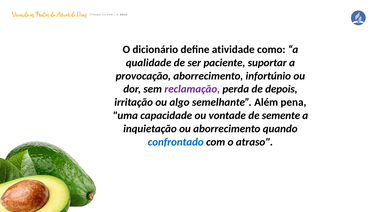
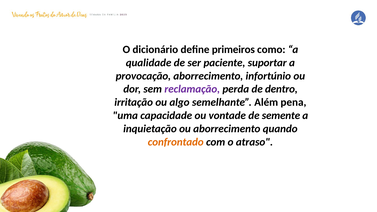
atividade: atividade -> primeiros
depois: depois -> dentro
confrontado colour: blue -> orange
